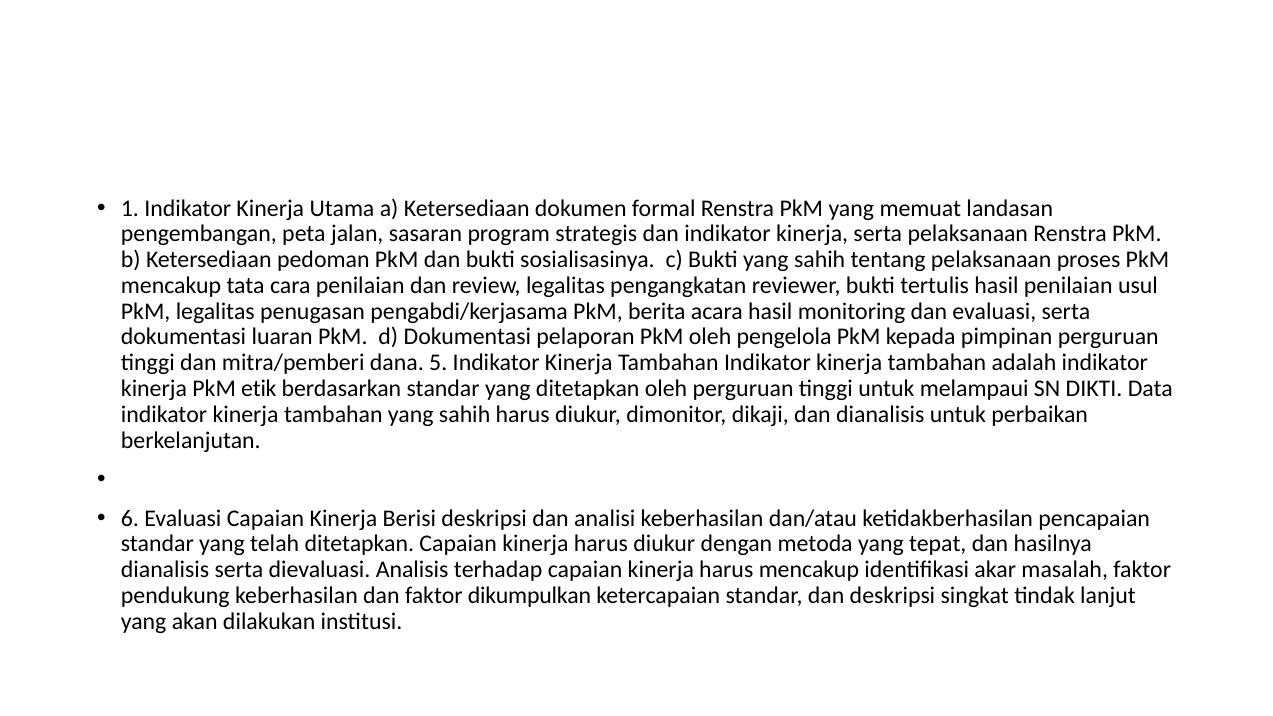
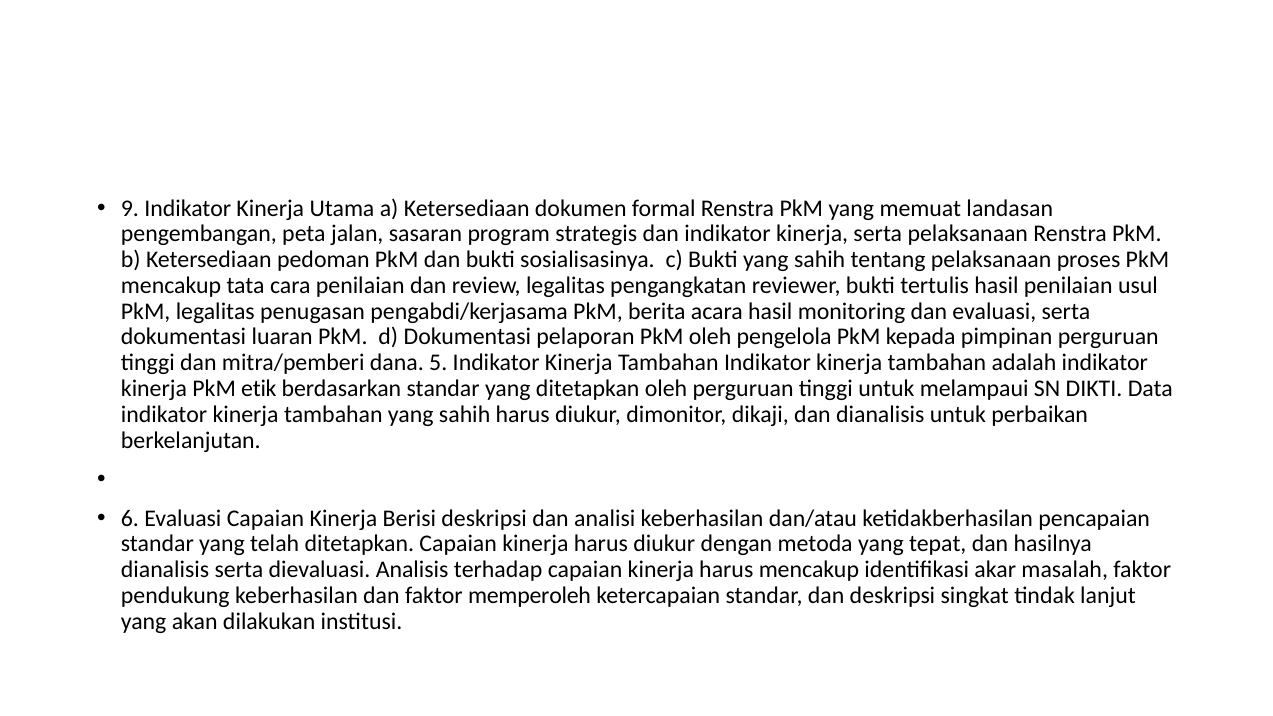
1: 1 -> 9
dikumpulkan: dikumpulkan -> memperoleh
